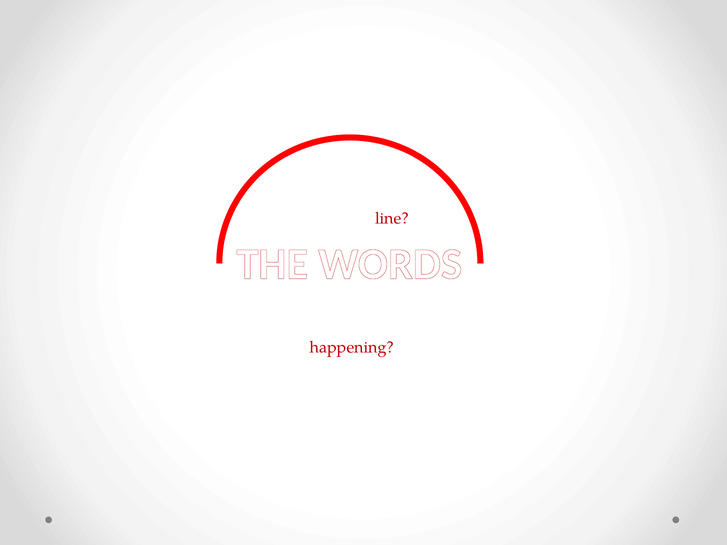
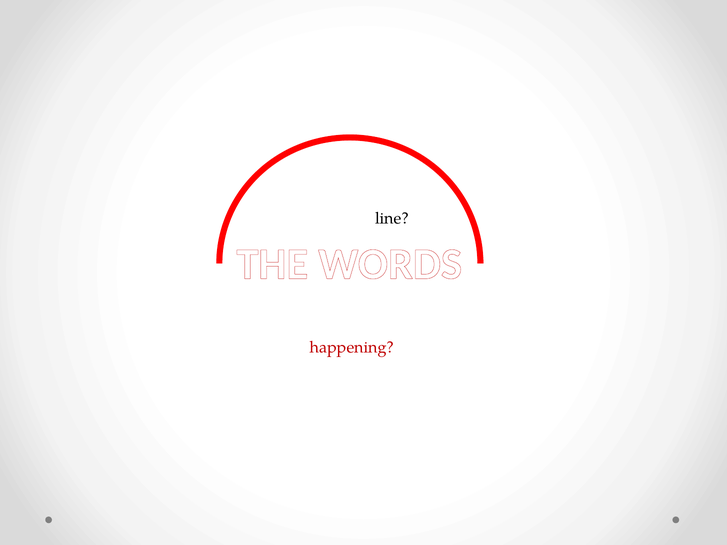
line colour: red -> black
